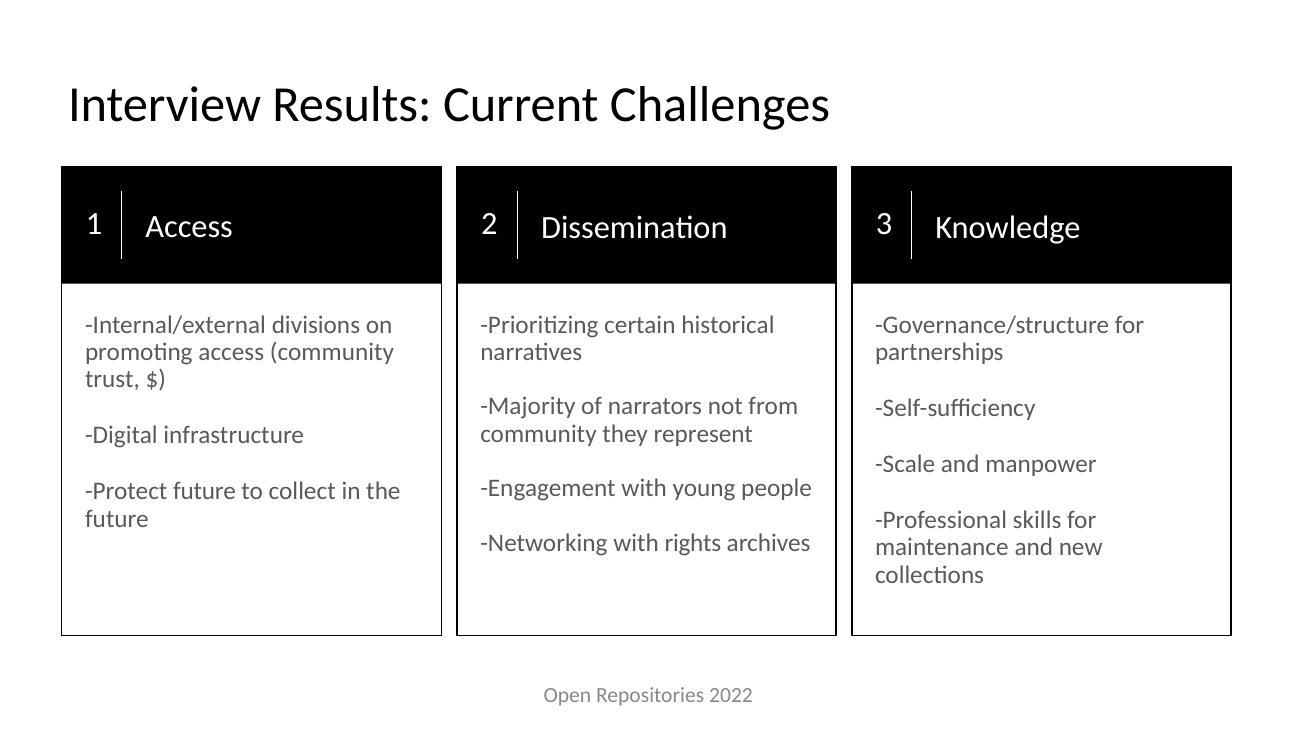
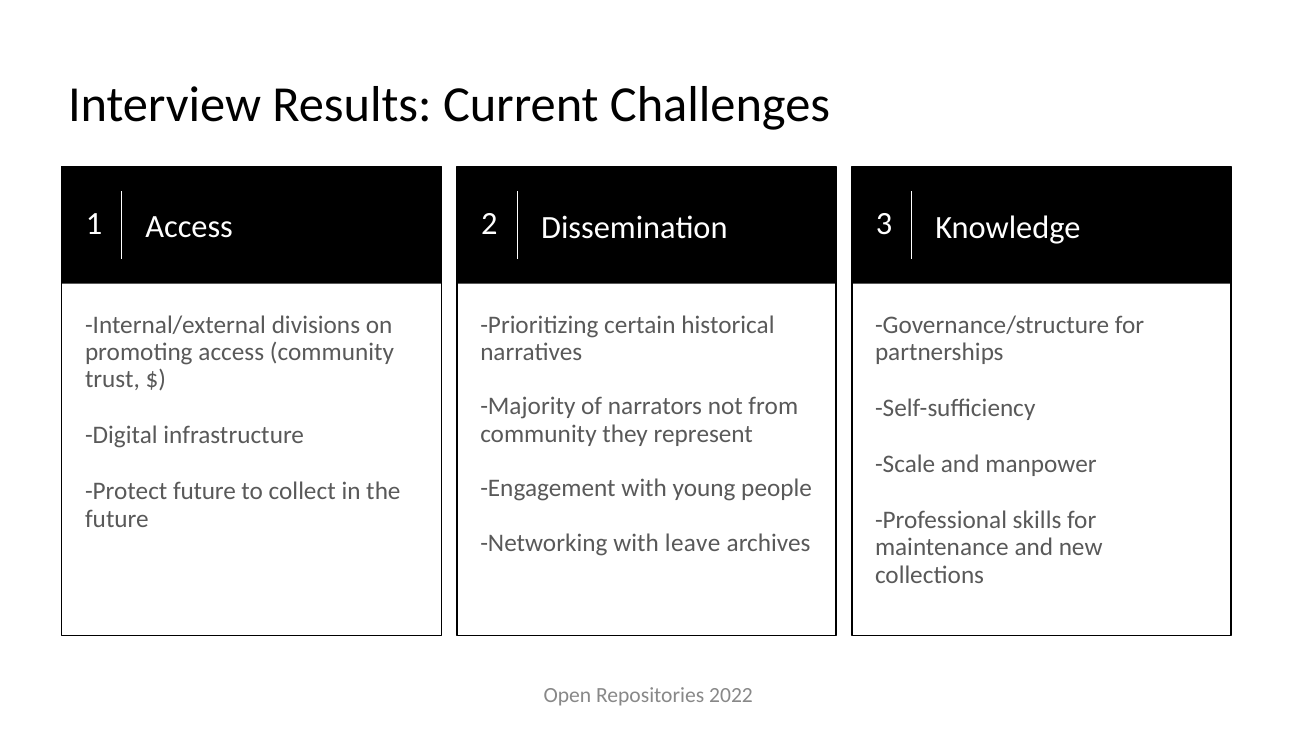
rights: rights -> leave
